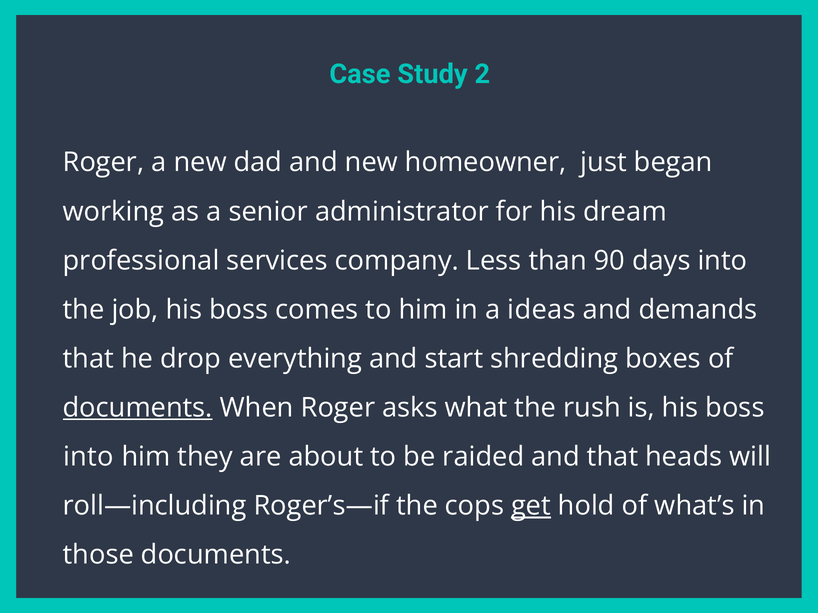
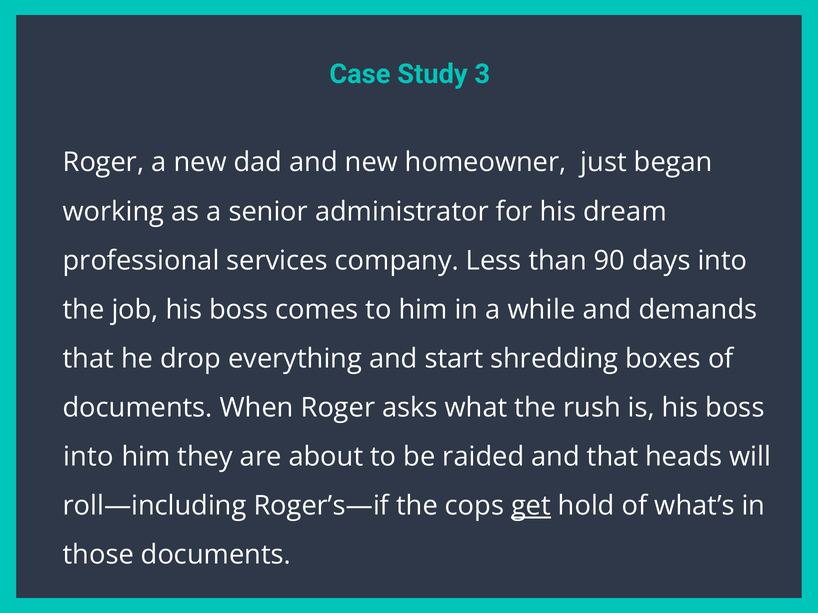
2: 2 -> 3
ideas: ideas -> while
documents at (138, 408) underline: present -> none
